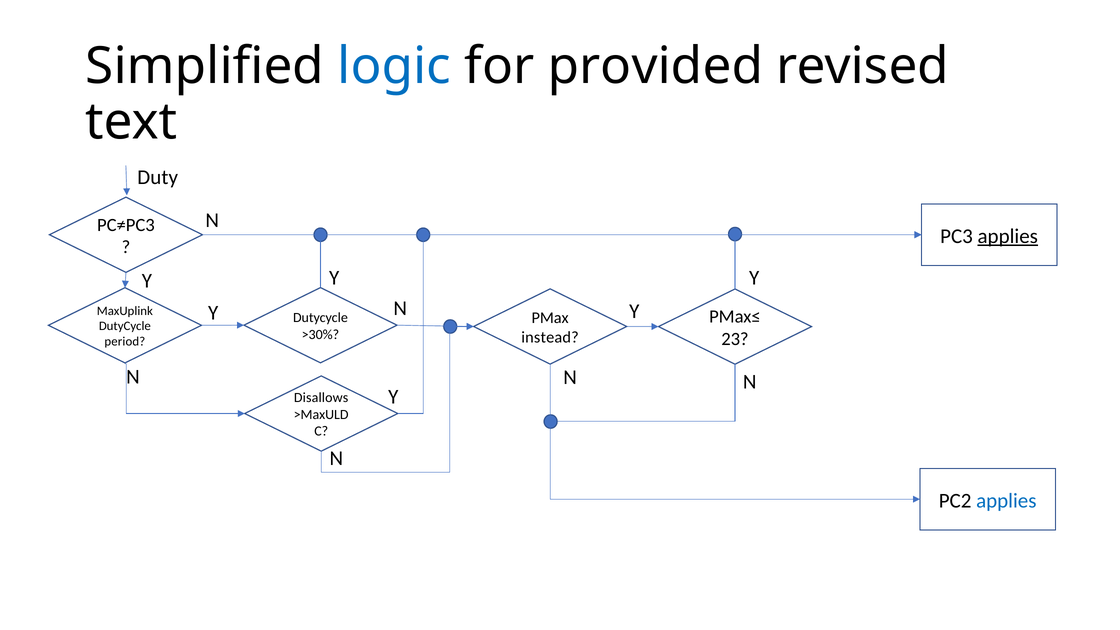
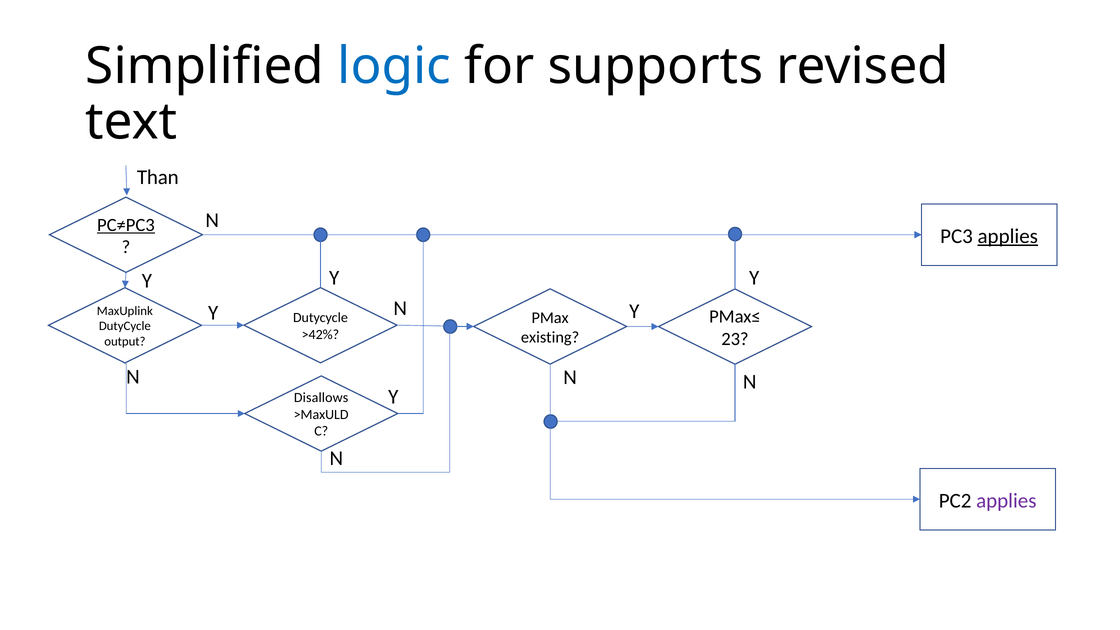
provided: provided -> supports
Duty: Duty -> Than
PC≠PC3 underline: none -> present
>30%: >30% -> >42%
instead: instead -> existing
period: period -> output
applies at (1006, 501) colour: blue -> purple
